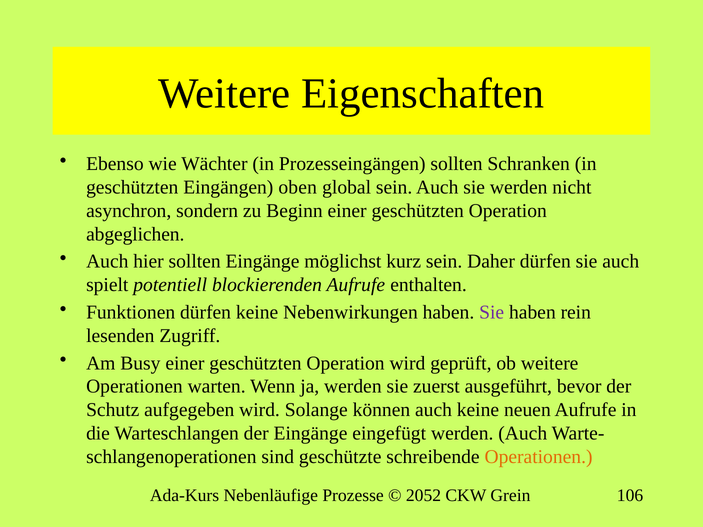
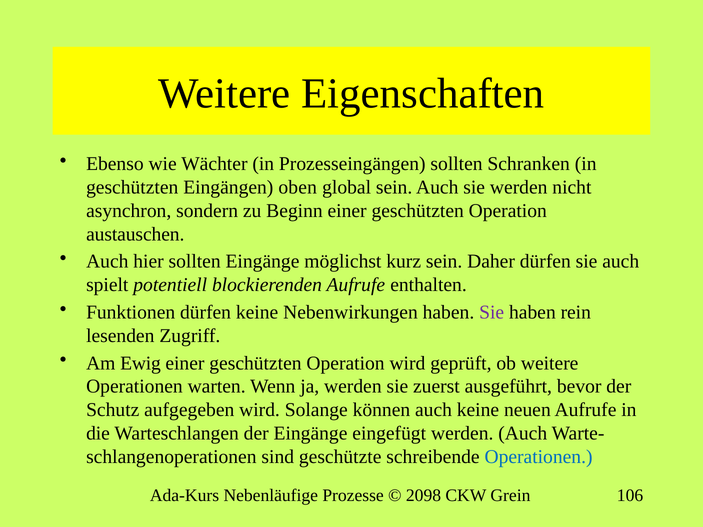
abgeglichen: abgeglichen -> austauschen
Busy: Busy -> Ewig
Operationen at (539, 457) colour: orange -> blue
2052: 2052 -> 2098
